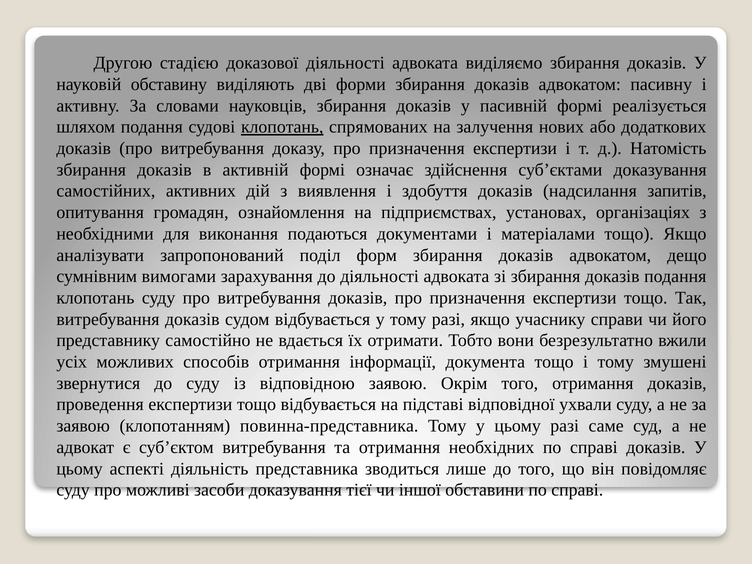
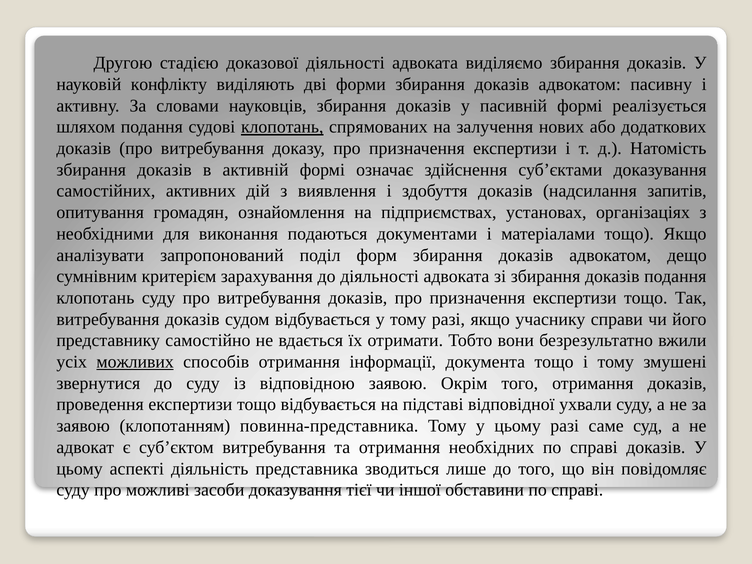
обставину: обставину -> конфлікту
вимогами: вимогами -> критерієм
можливих underline: none -> present
